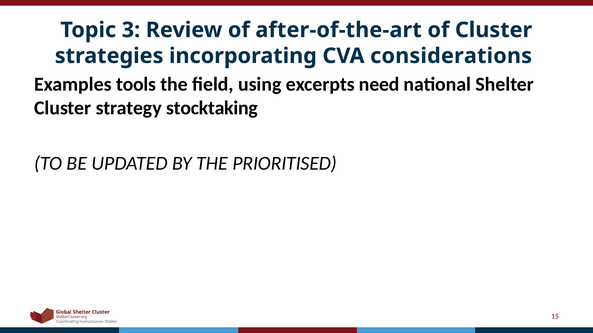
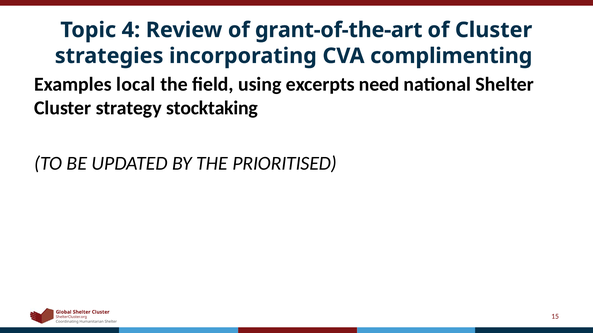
3: 3 -> 4
after-of-the-art: after-of-the-art -> grant-of-the-art
considerations: considerations -> complimenting
tools: tools -> local
